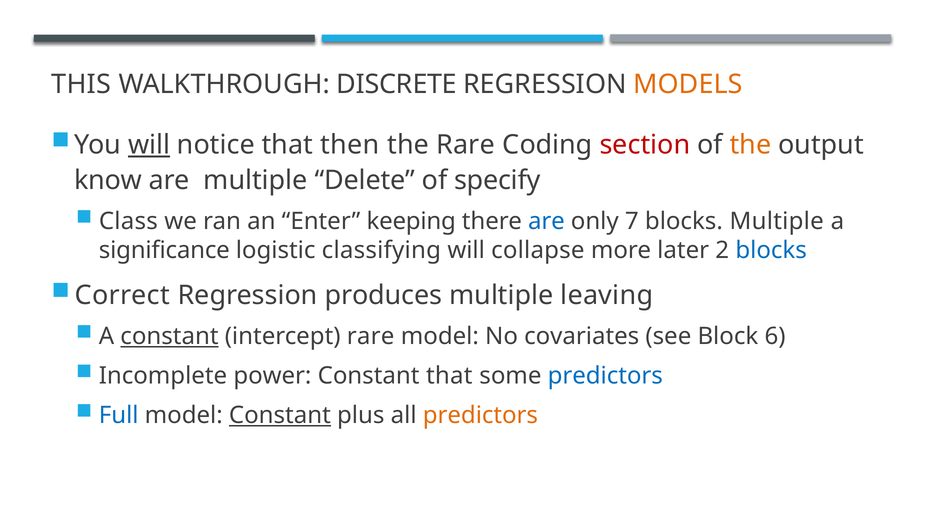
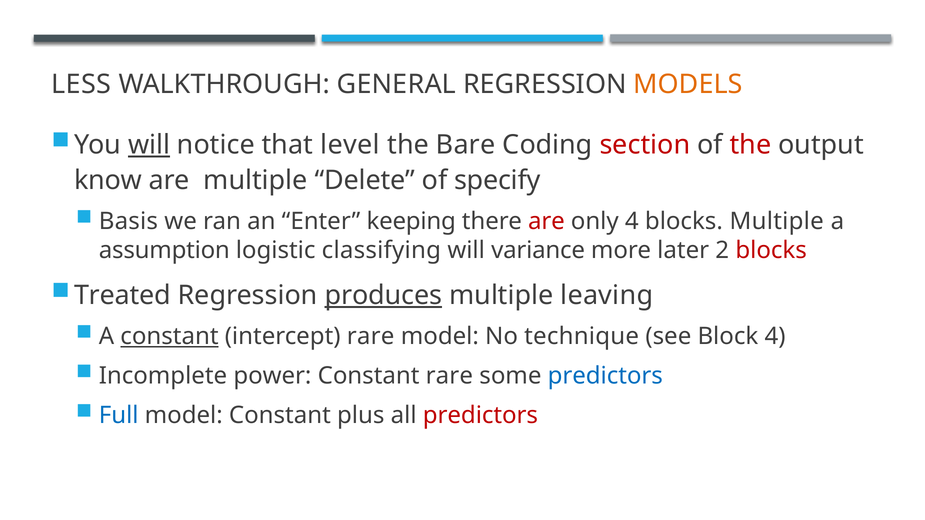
THIS: THIS -> LESS
DISCRETE: DISCRETE -> GENERAL
then: then -> level
the Rare: Rare -> Bare
the at (750, 145) colour: orange -> red
Class: Class -> Basis
are at (546, 222) colour: blue -> red
only 7: 7 -> 4
significance: significance -> assumption
collapse: collapse -> variance
blocks at (771, 250) colour: blue -> red
Correct: Correct -> Treated
produces underline: none -> present
covariates: covariates -> technique
Block 6: 6 -> 4
Constant that: that -> rare
Constant at (280, 416) underline: present -> none
predictors at (480, 416) colour: orange -> red
